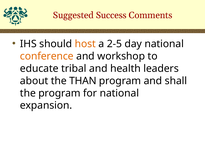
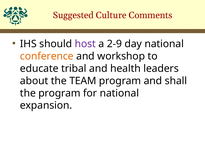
Success: Success -> Culture
host colour: orange -> purple
2-5: 2-5 -> 2-9
THAN: THAN -> TEAM
